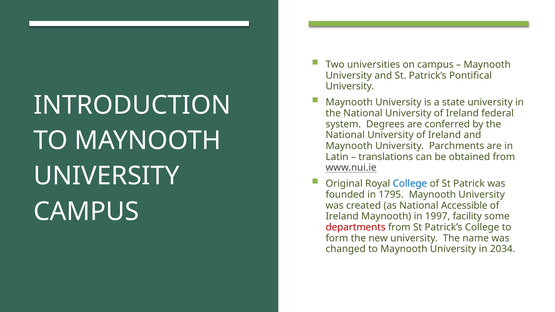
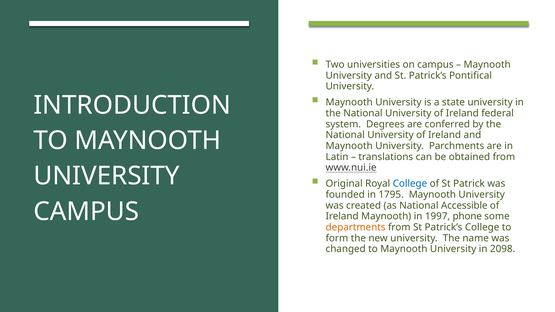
facility: facility -> phone
departments colour: red -> orange
2034: 2034 -> 2098
